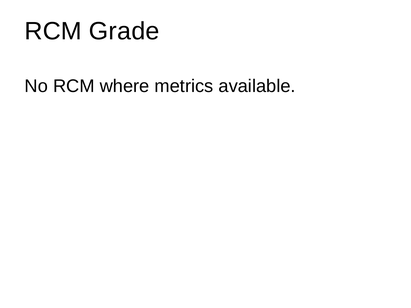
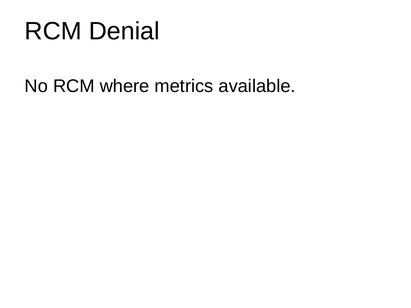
Grade: Grade -> Denial
